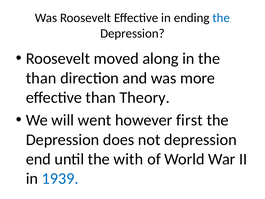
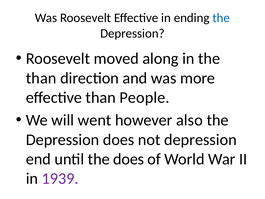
Theory: Theory -> People
first: first -> also
the with: with -> does
1939 colour: blue -> purple
